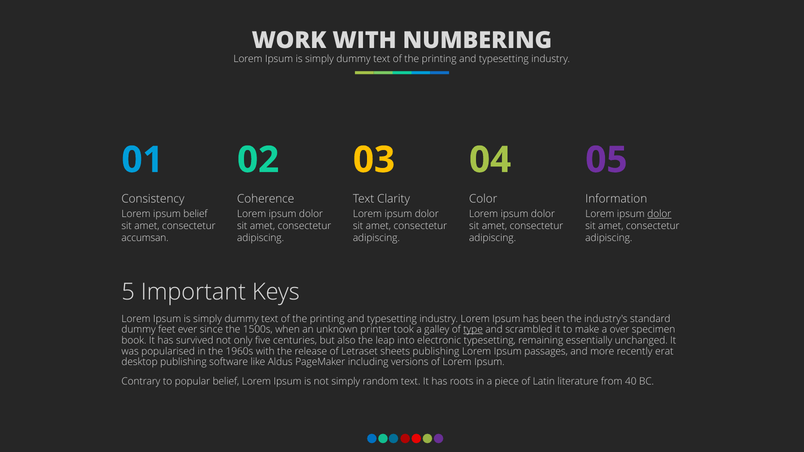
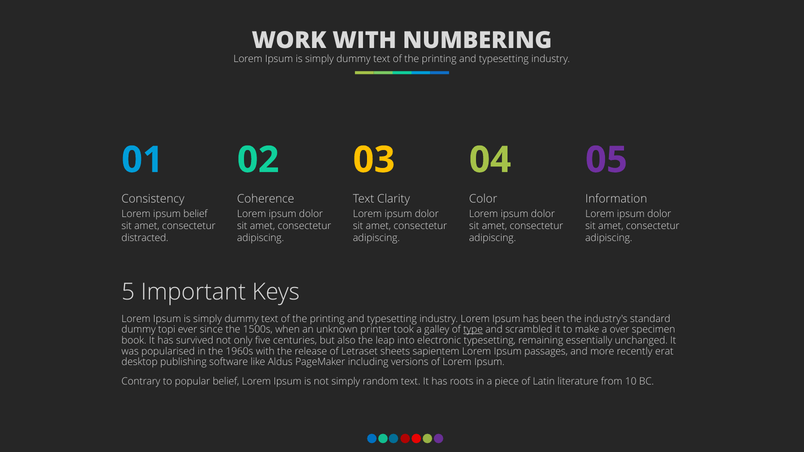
dolor at (659, 214) underline: present -> none
accumsan: accumsan -> distracted
feet: feet -> topi
sheets publishing: publishing -> sapientem
40: 40 -> 10
